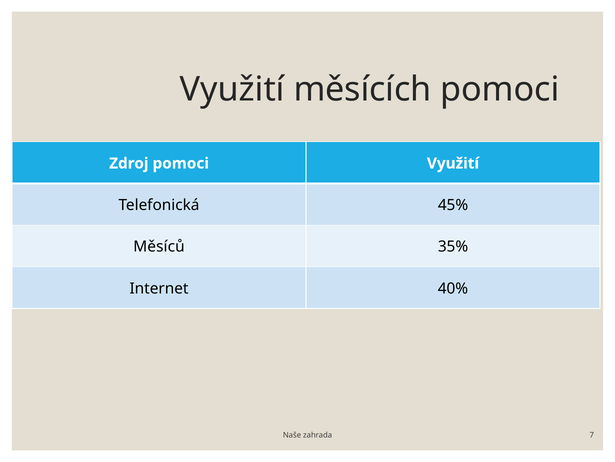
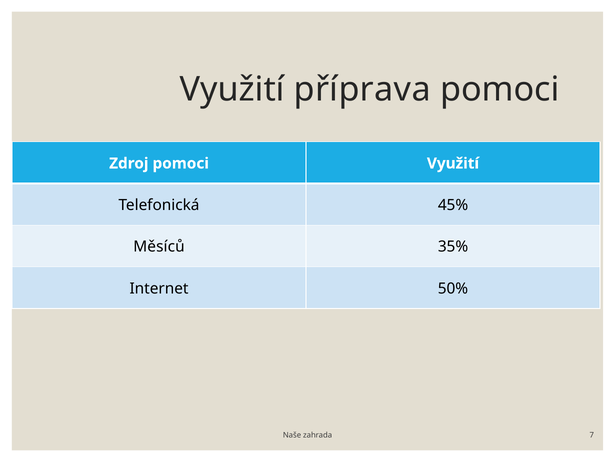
měsících: měsících -> příprava
40%: 40% -> 50%
